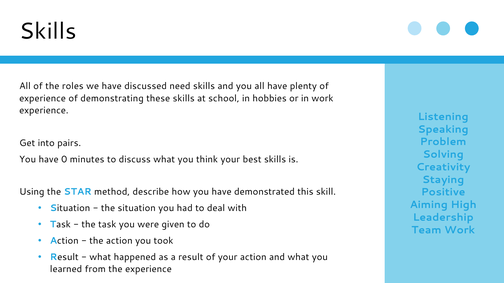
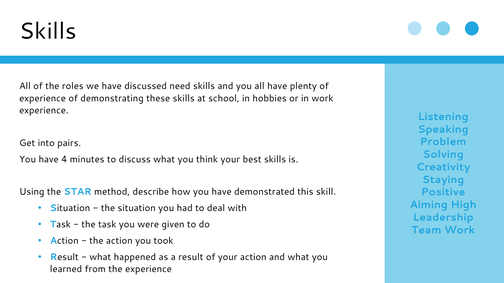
0: 0 -> 4
